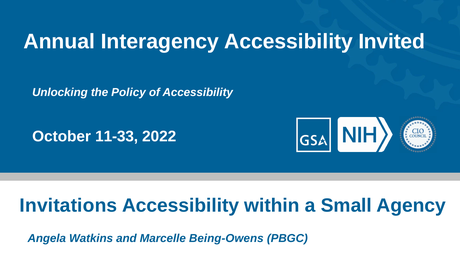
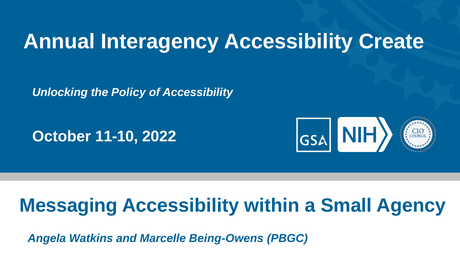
Invited: Invited -> Create
11-33: 11-33 -> 11-10
Invitations: Invitations -> Messaging
